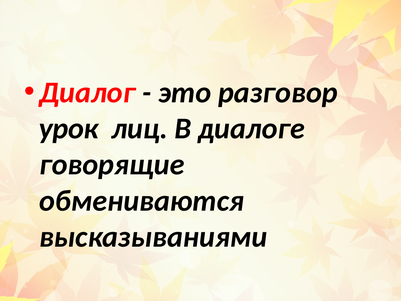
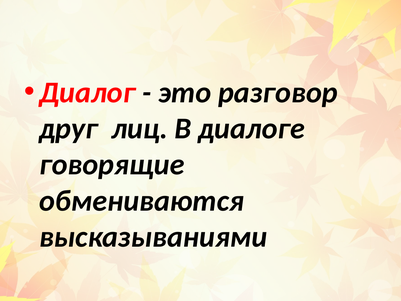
урок: урок -> друг
